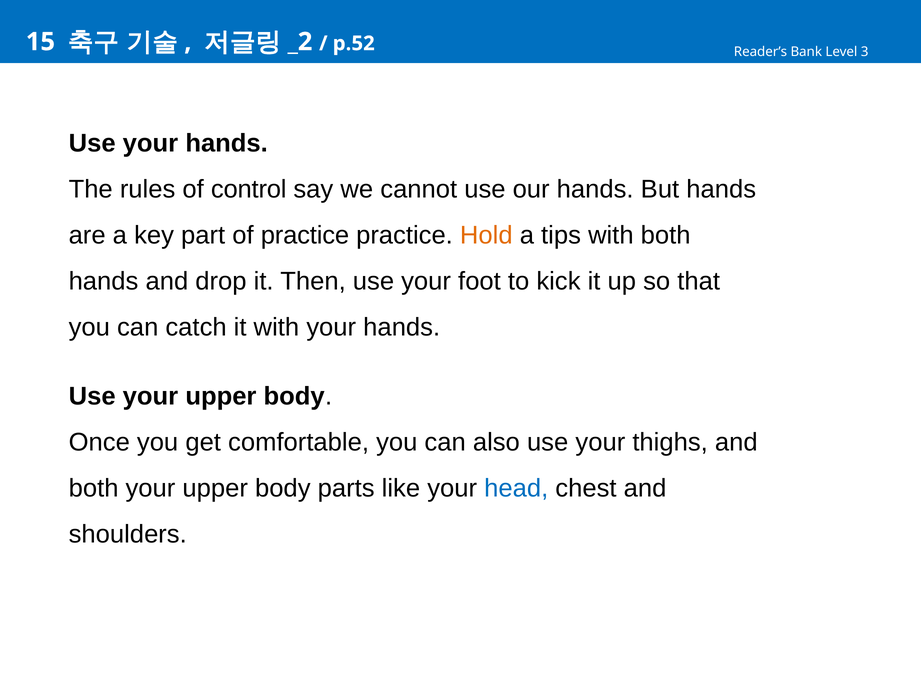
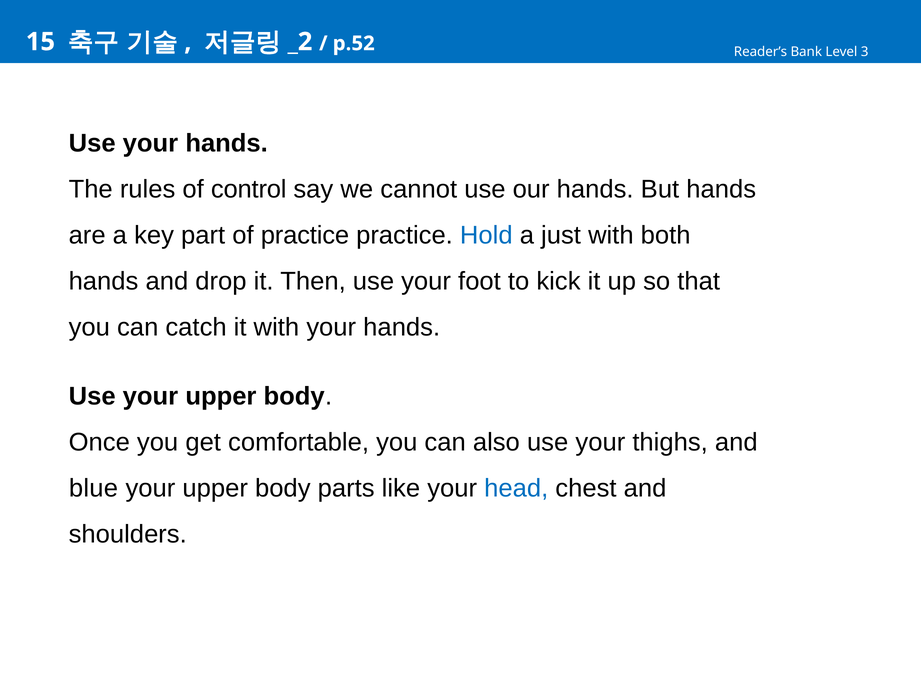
Hold colour: orange -> blue
tips: tips -> just
both at (94, 489): both -> blue
